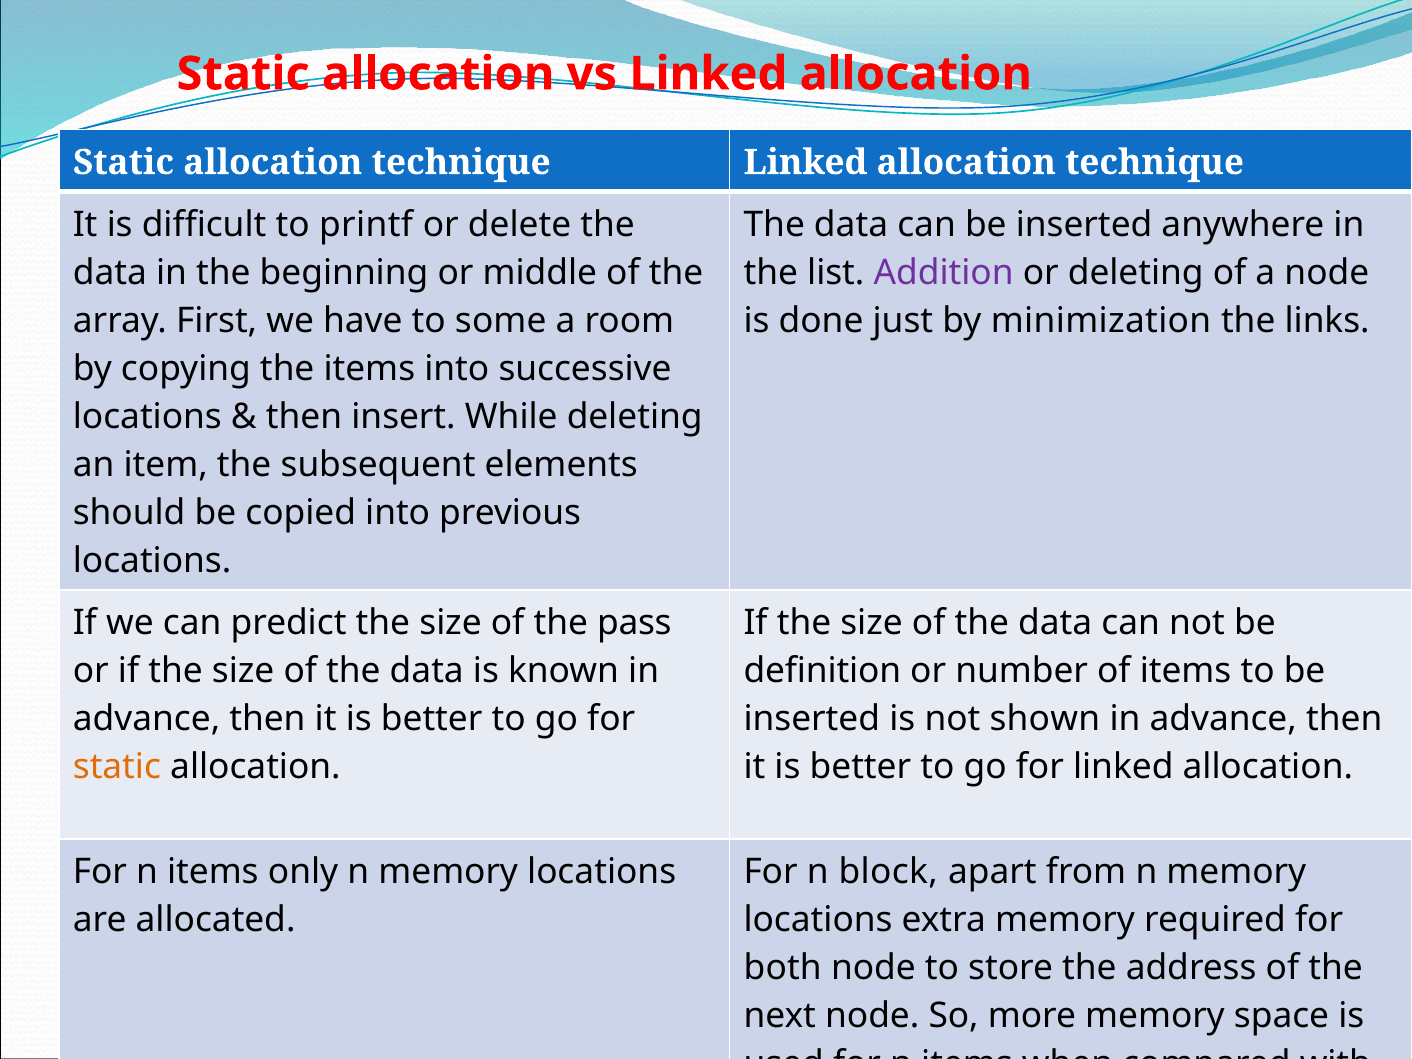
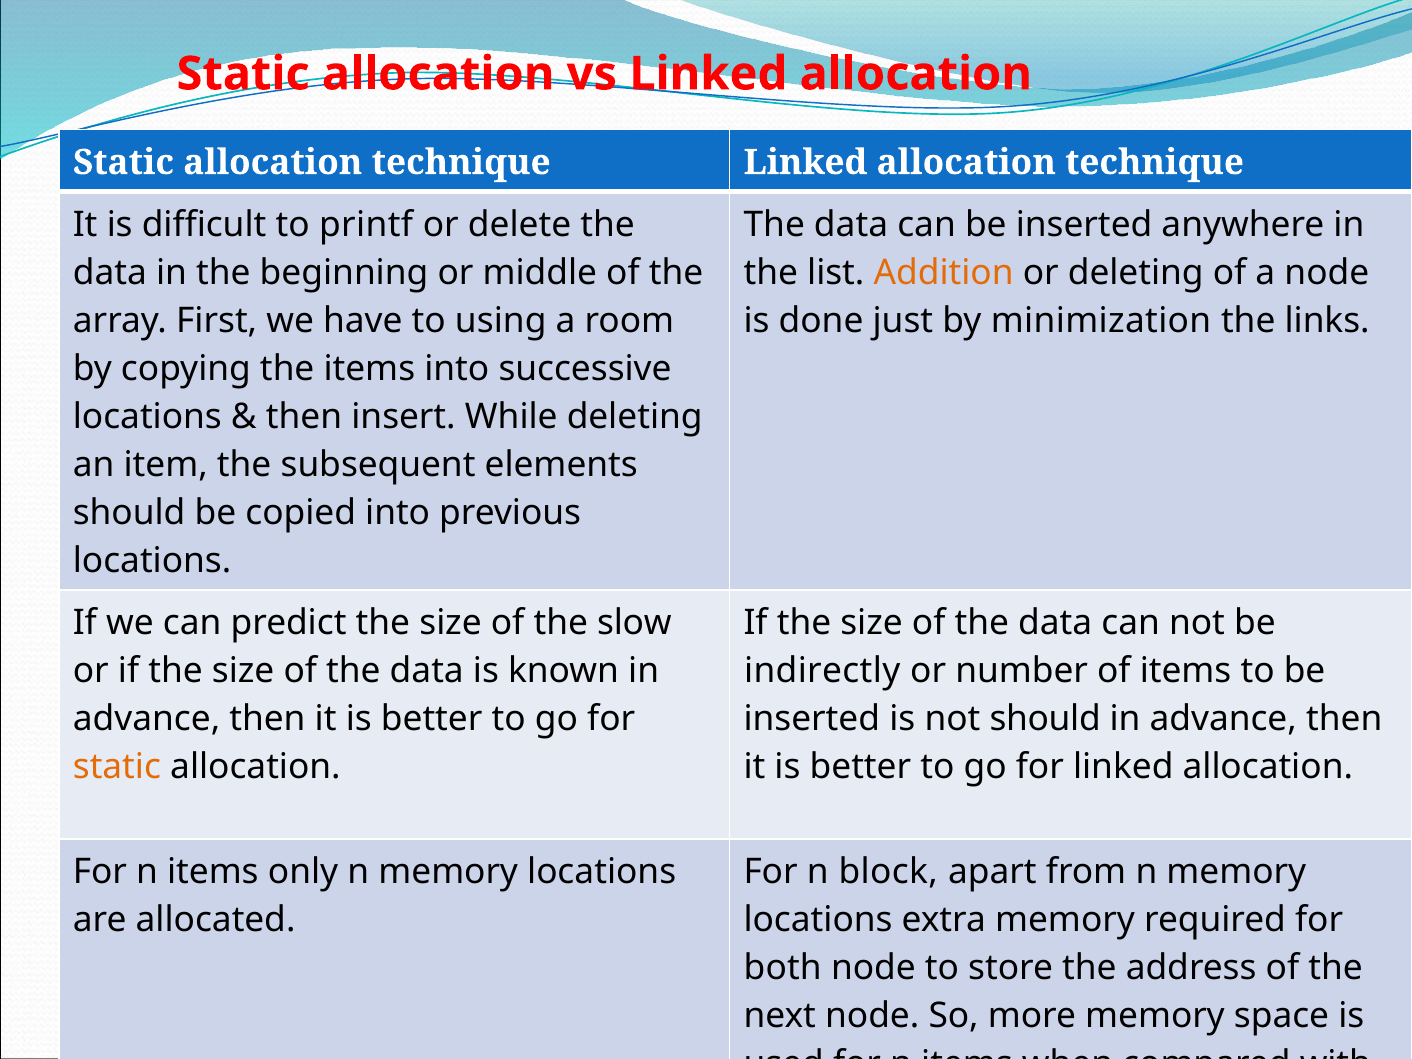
Addition colour: purple -> orange
some: some -> using
pass: pass -> slow
definition: definition -> indirectly
not shown: shown -> should
